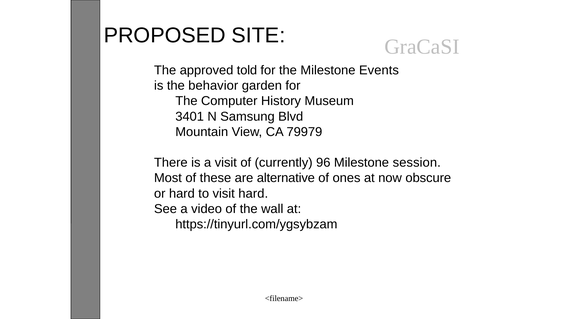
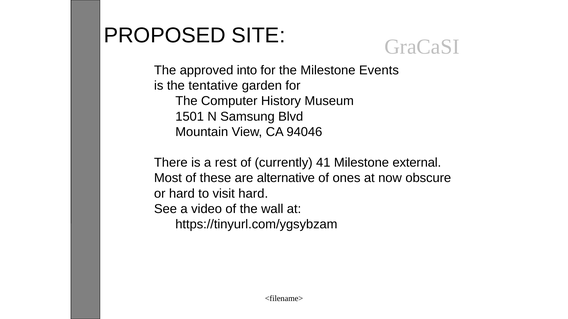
told: told -> into
behavior: behavior -> tentative
3401: 3401 -> 1501
79979: 79979 -> 94046
a visit: visit -> rest
96: 96 -> 41
session: session -> external
